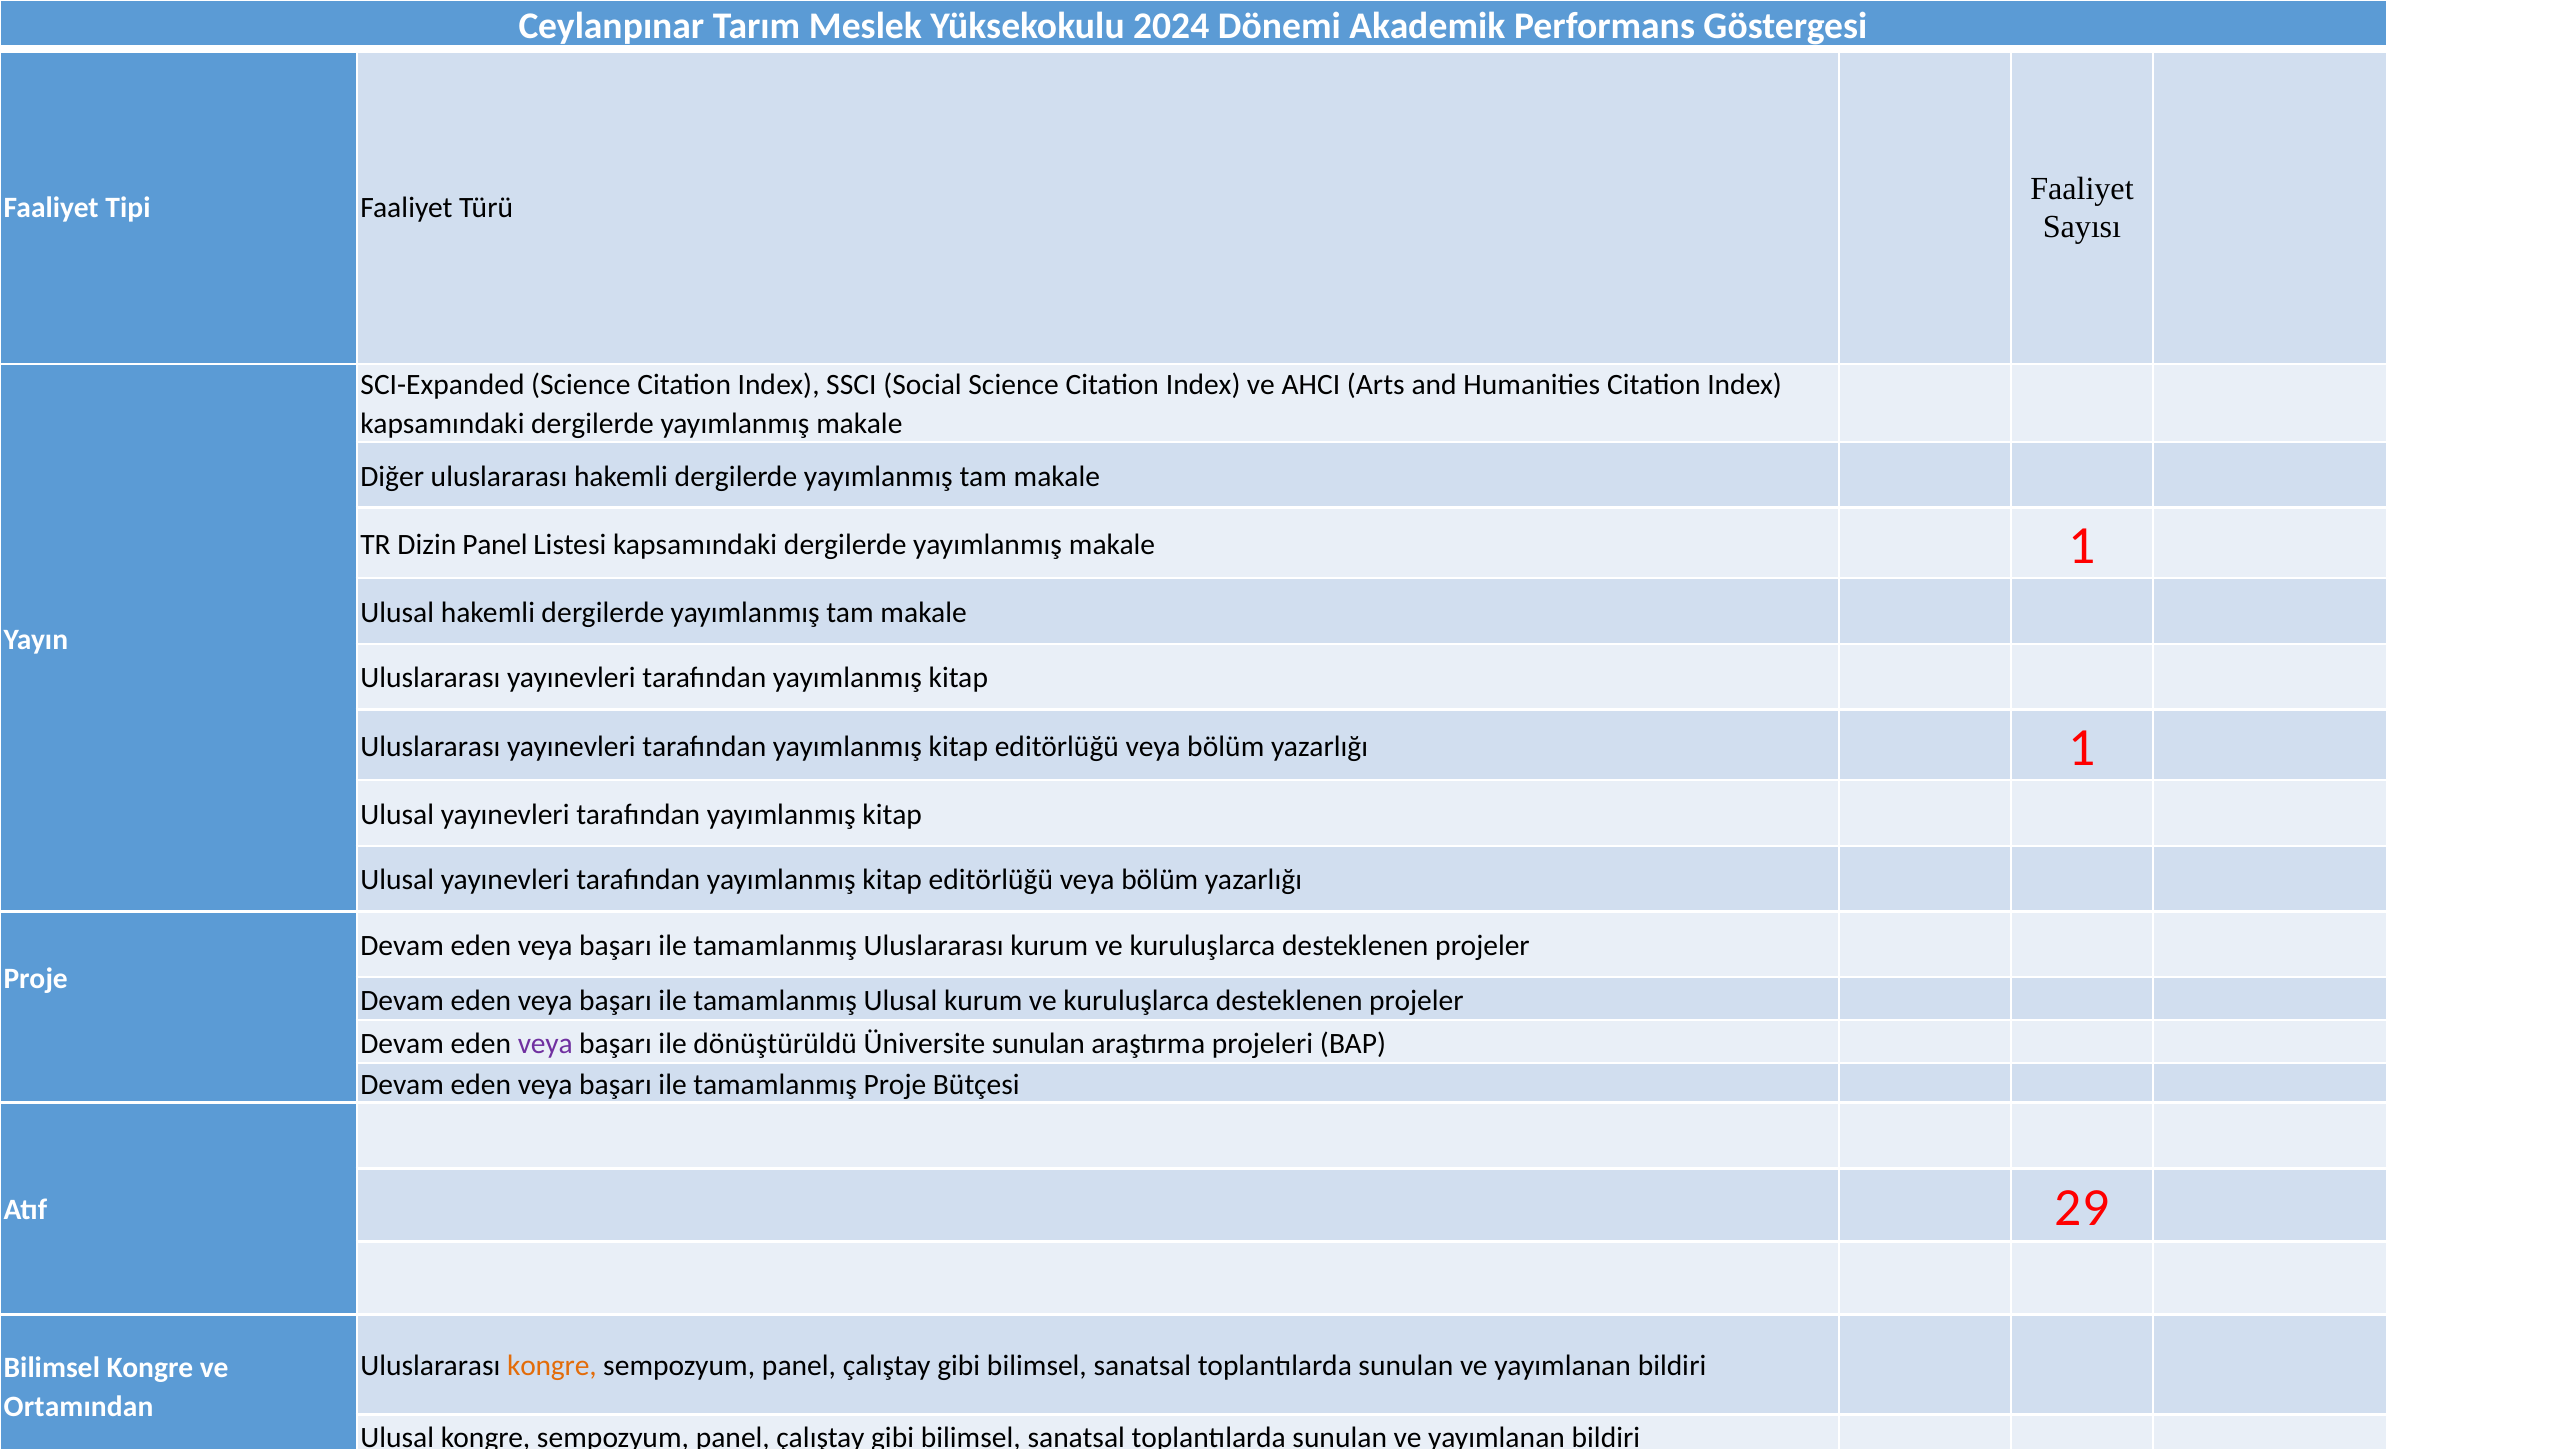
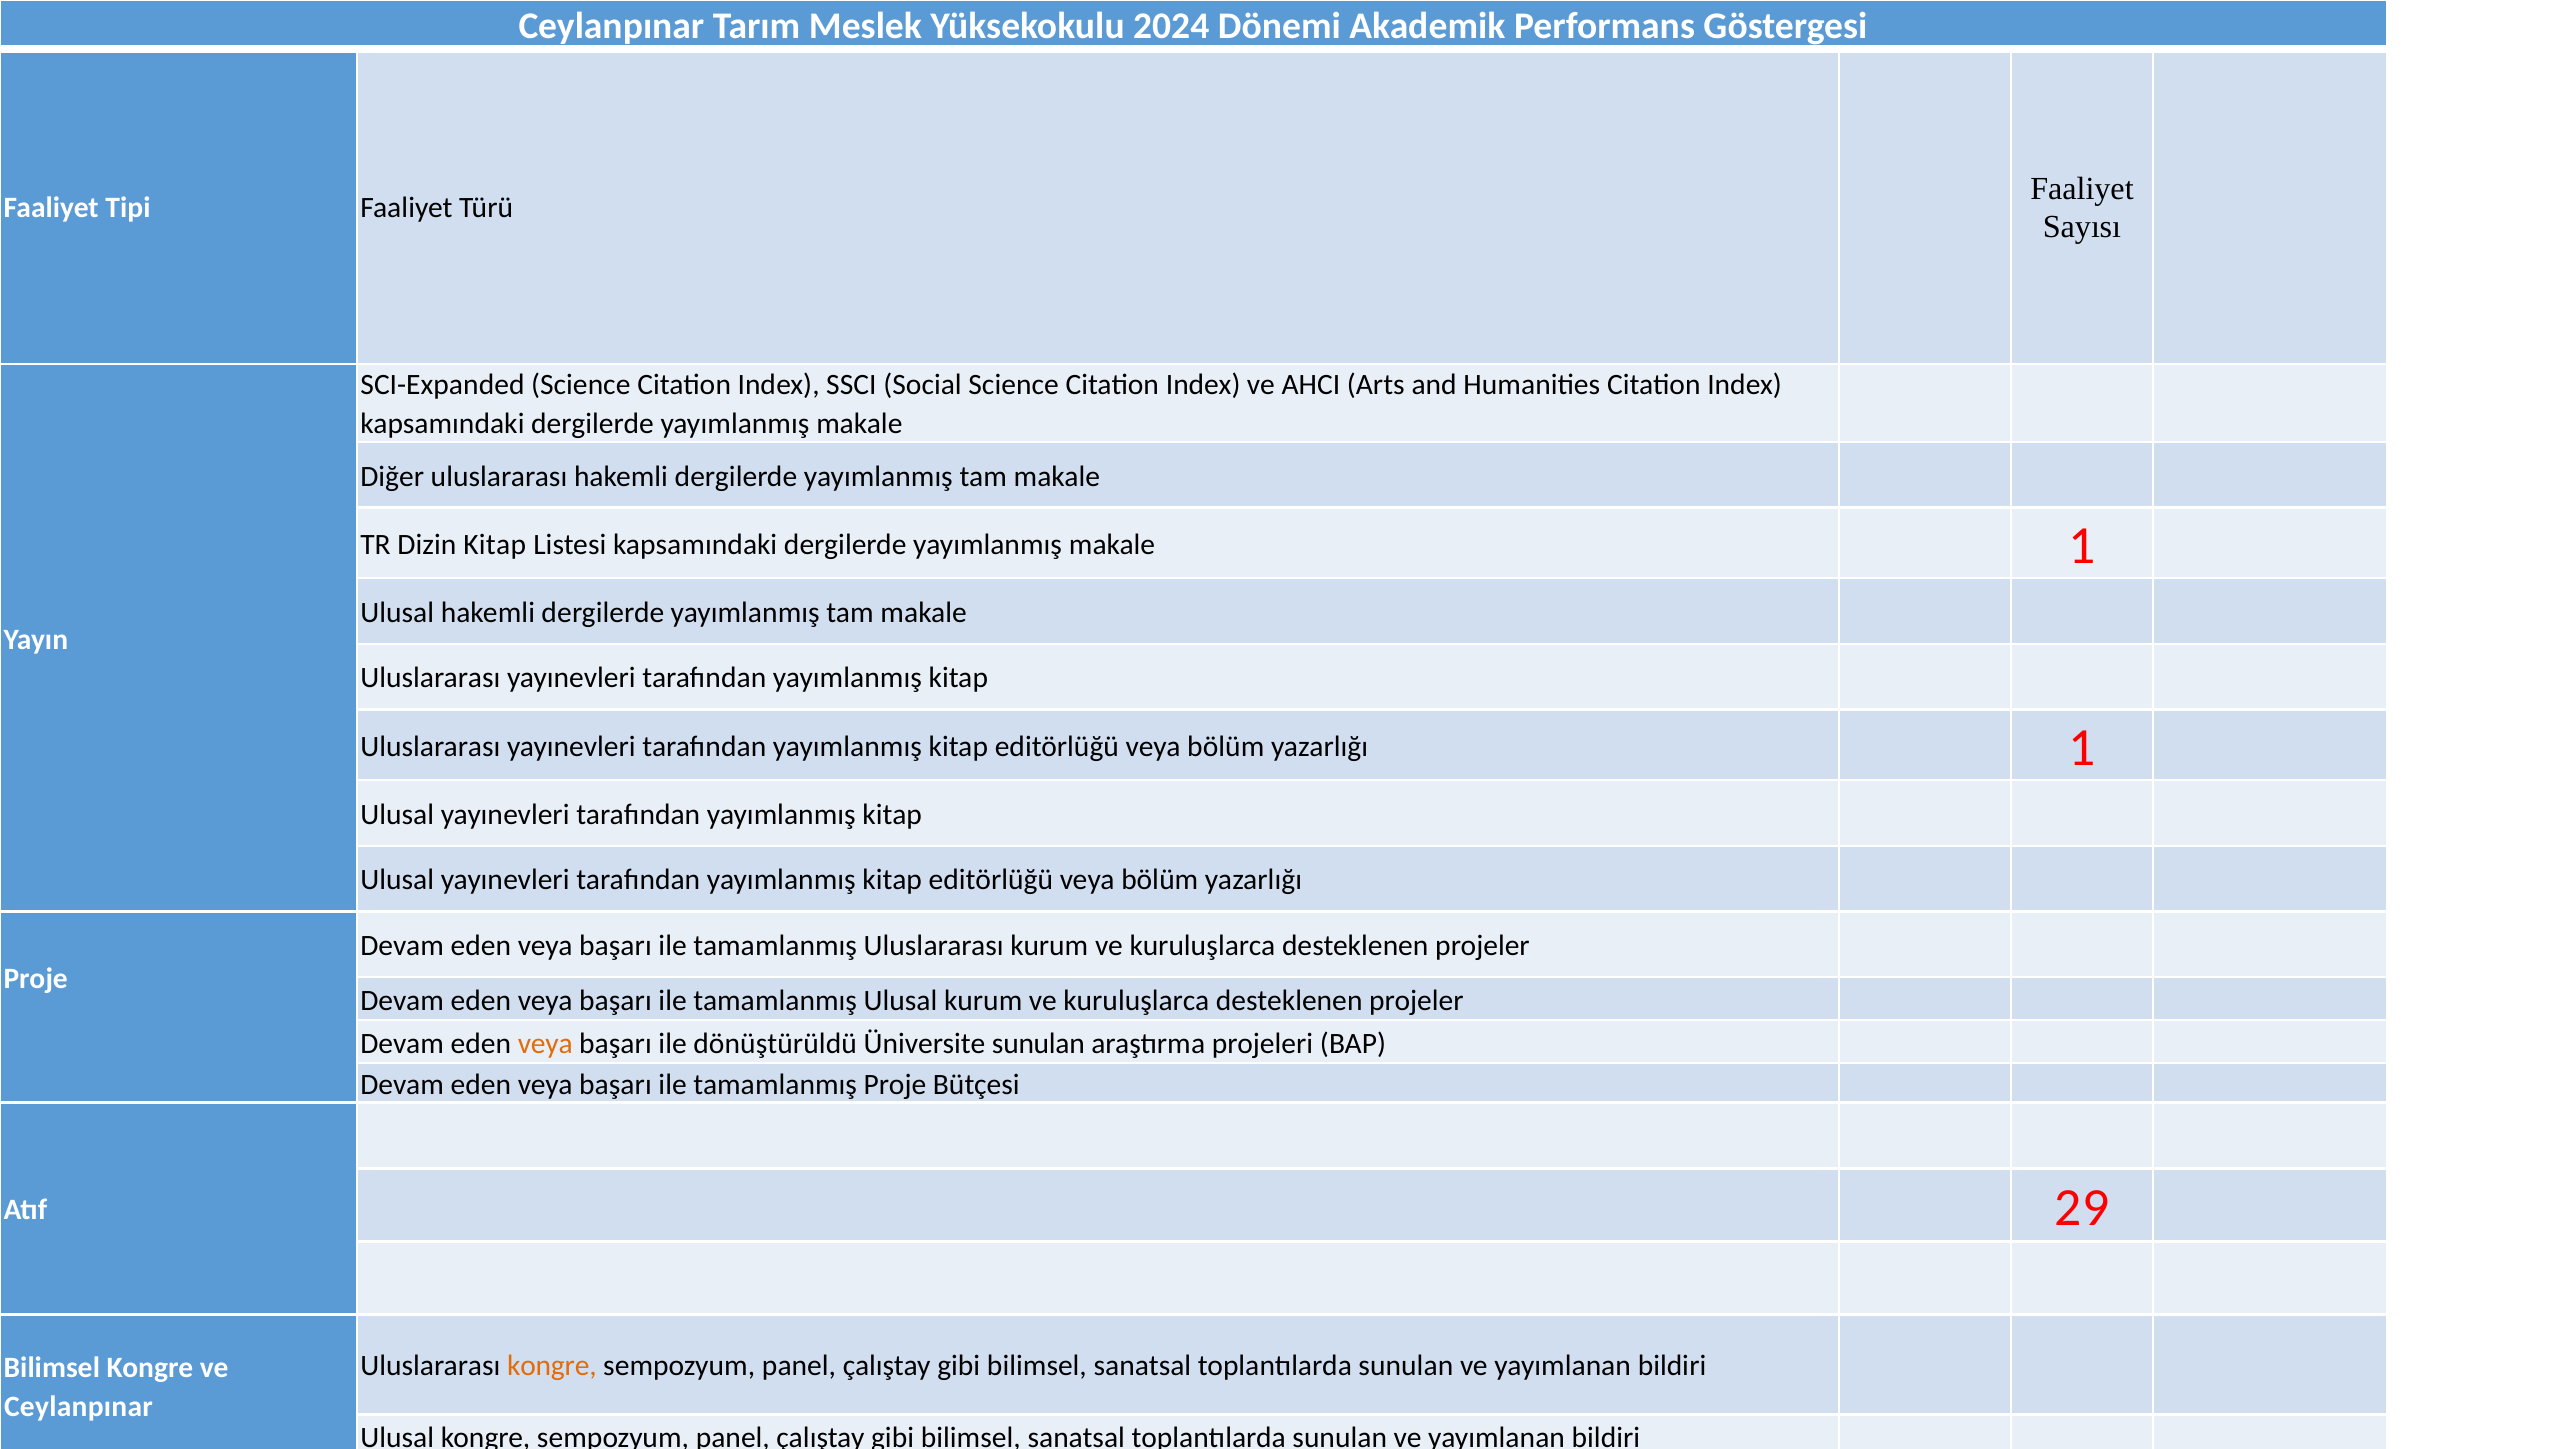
Dizin Panel: Panel -> Kitap
veya at (545, 1043) colour: purple -> orange
Ortamından at (79, 1407): Ortamından -> Ceylanpınar
